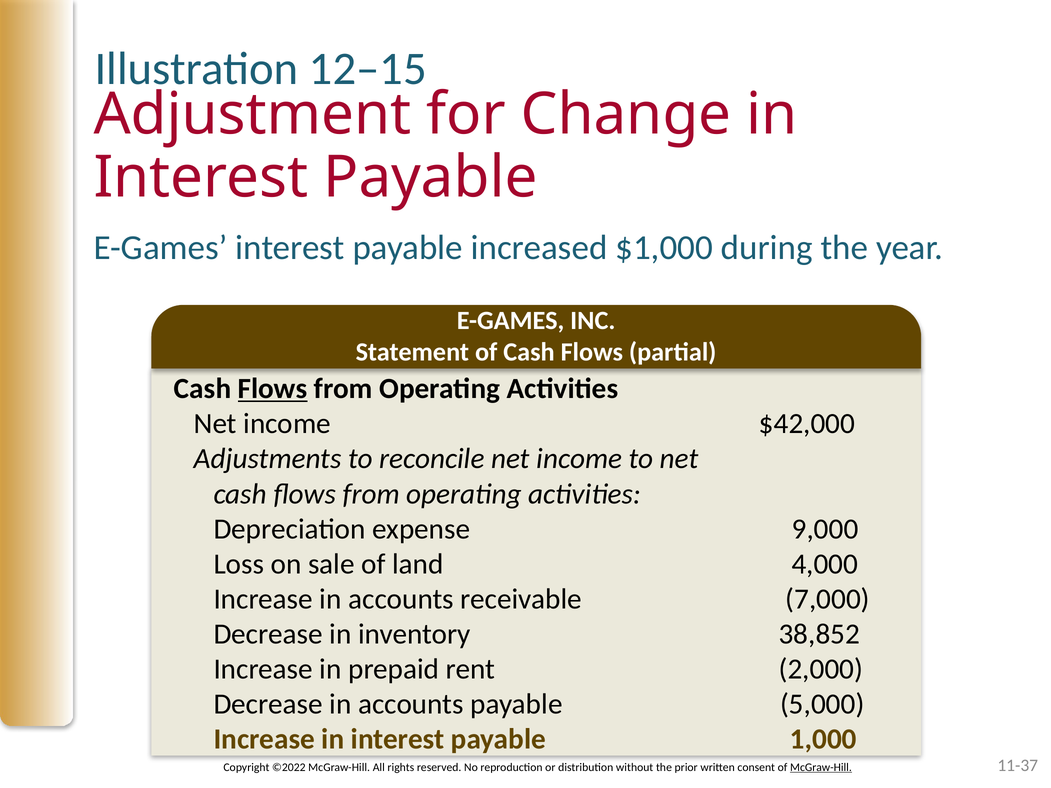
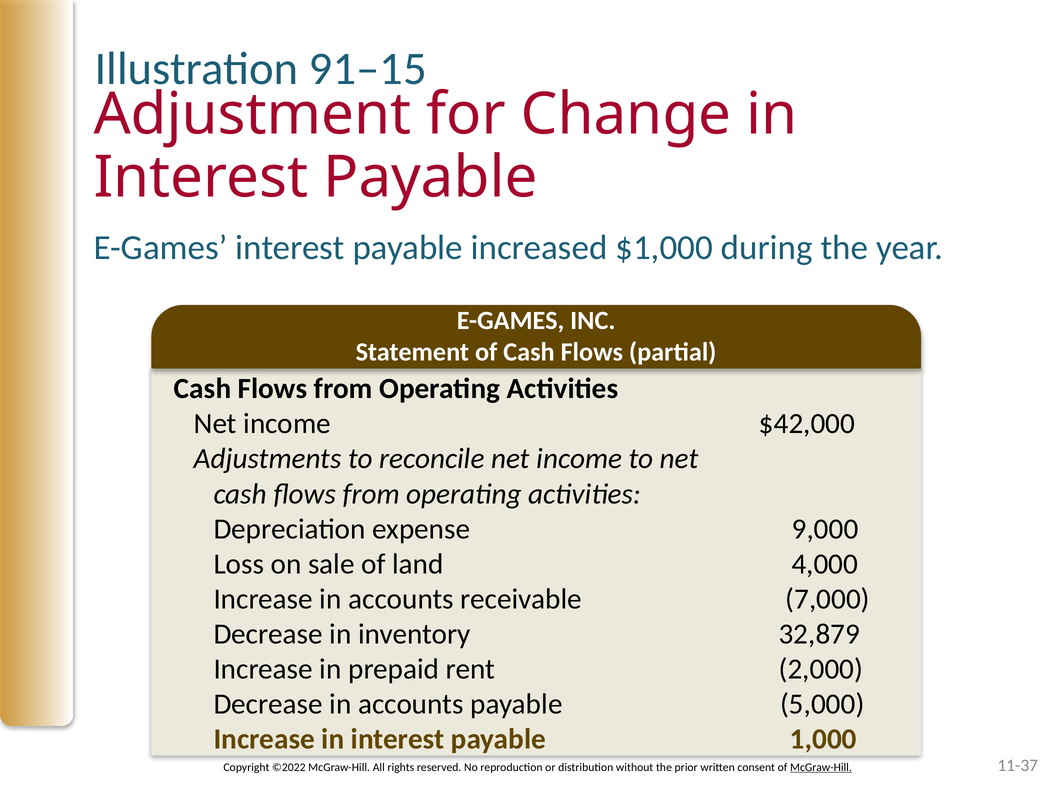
12–15: 12–15 -> 91–15
Flows at (273, 389) underline: present -> none
38,852: 38,852 -> 32,879
